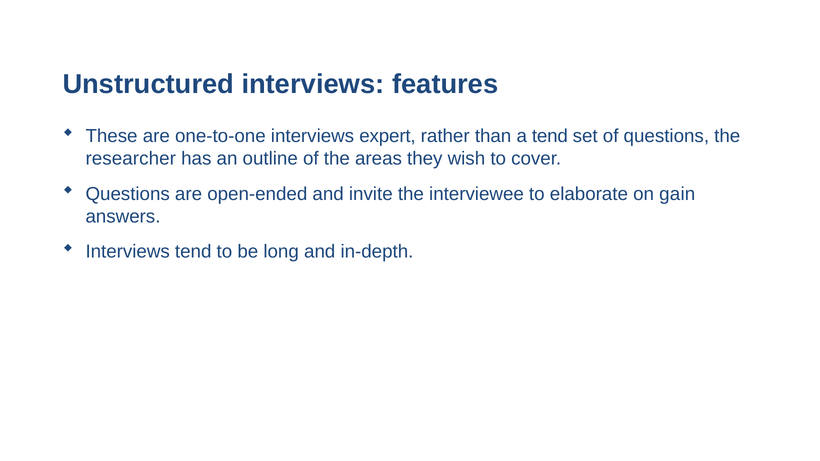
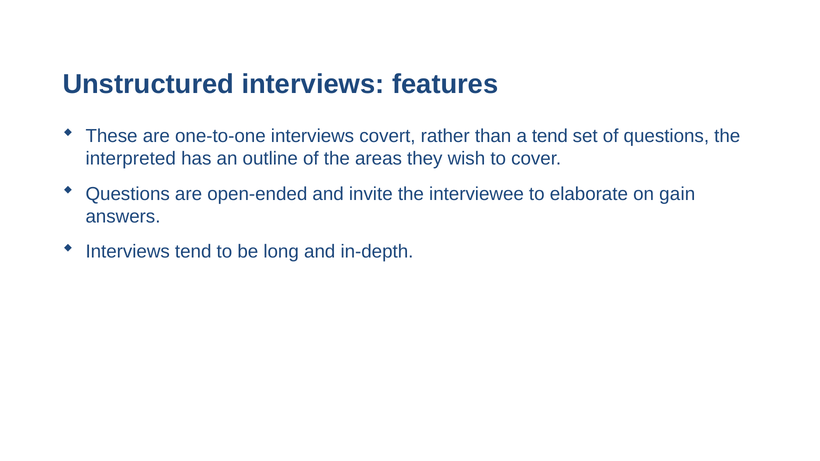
expert: expert -> covert
researcher: researcher -> interpreted
